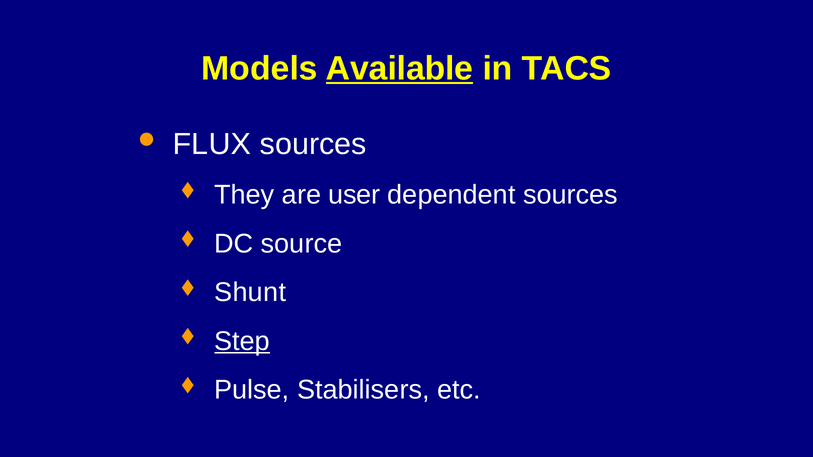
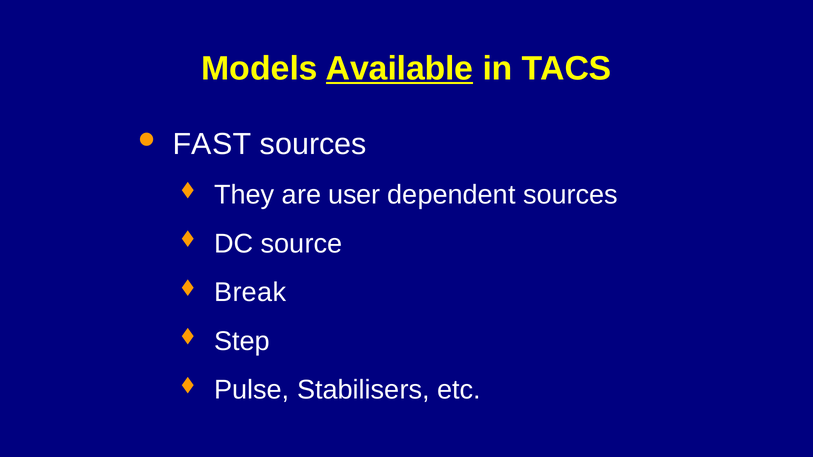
FLUX: FLUX -> FAST
Shunt: Shunt -> Break
Step underline: present -> none
